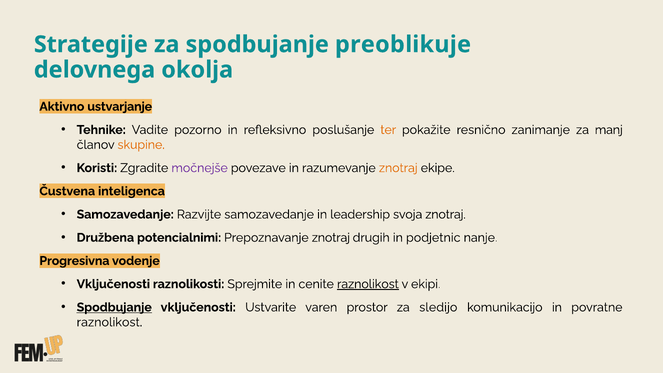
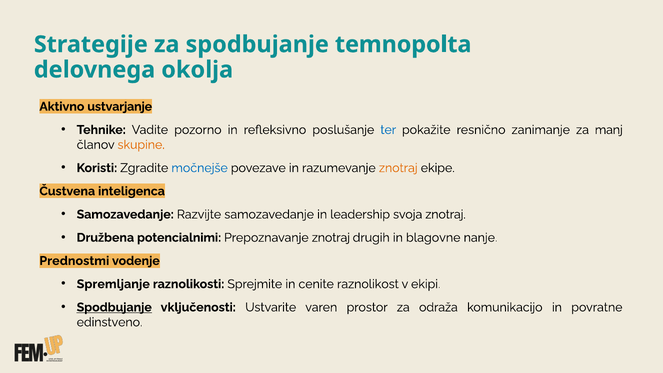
preoblikuje: preoblikuje -> temnopolta
ter colour: orange -> blue
močnejše colour: purple -> blue
podjetnic: podjetnic -> blagovne
Progresivna: Progresivna -> Prednostmi
Vključenosti at (113, 284): Vključenosti -> Spremljanje
raznolikost at (368, 284) underline: present -> none
sledijo: sledijo -> odraža
raznolikost at (109, 322): raznolikost -> edinstveno
